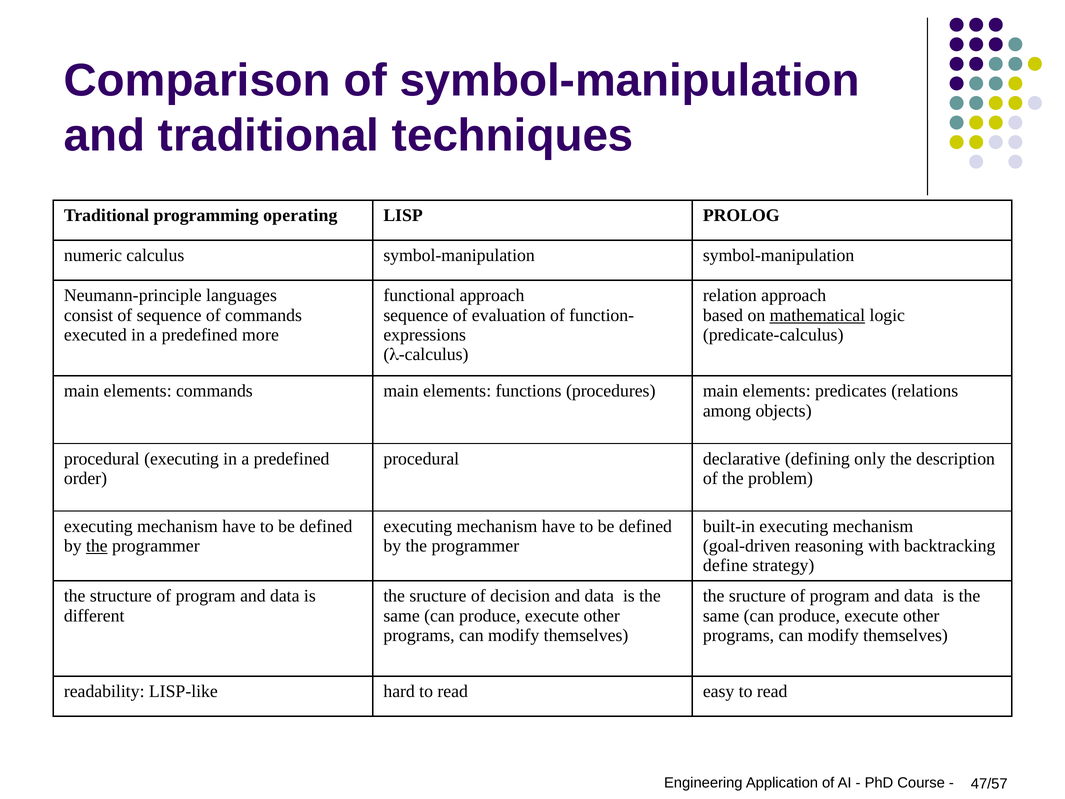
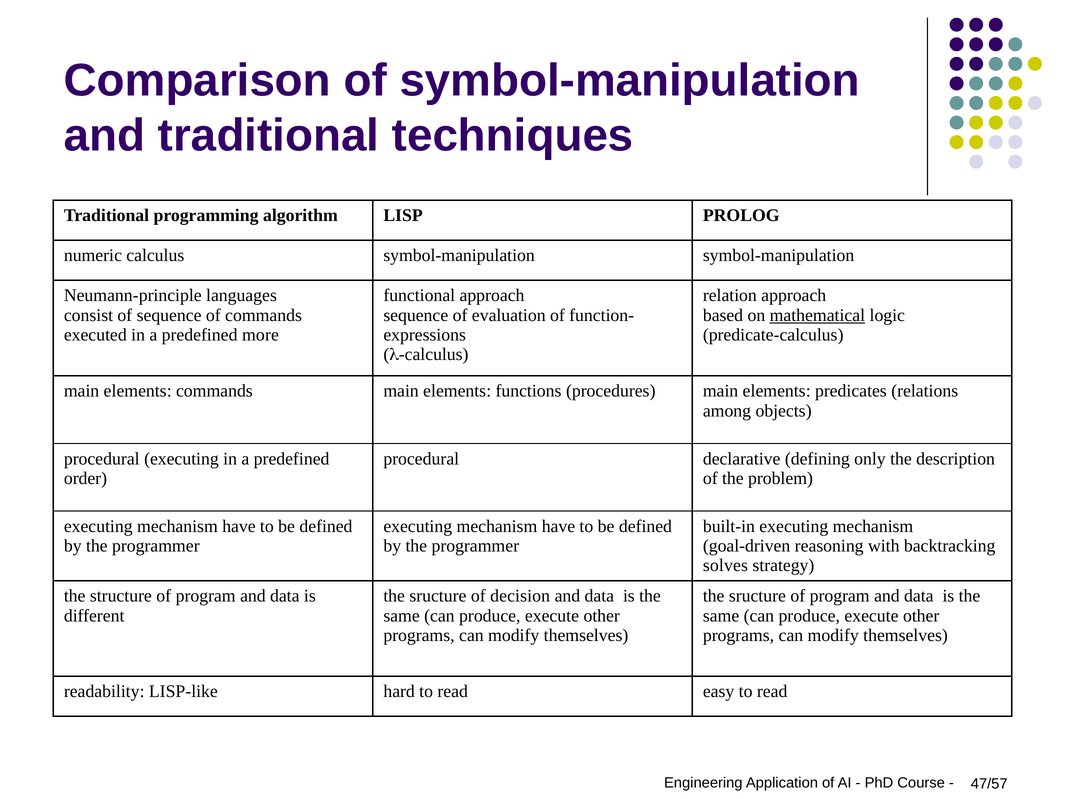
operating: operating -> algorithm
the at (97, 546) underline: present -> none
define: define -> solves
